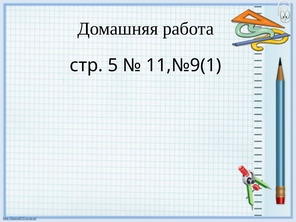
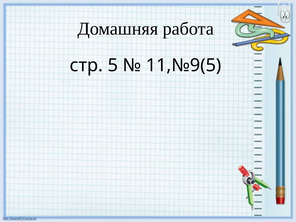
11,№9(1: 11,№9(1 -> 11,№9(5
